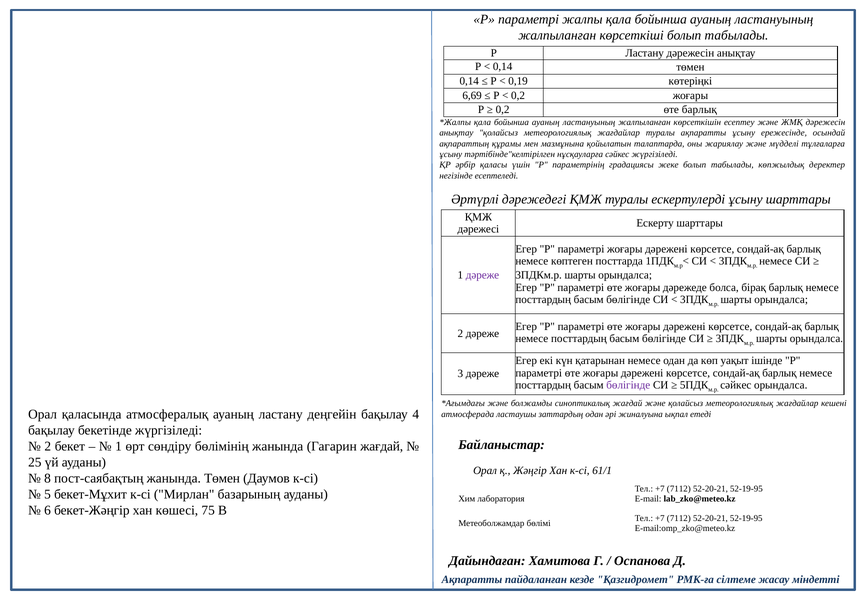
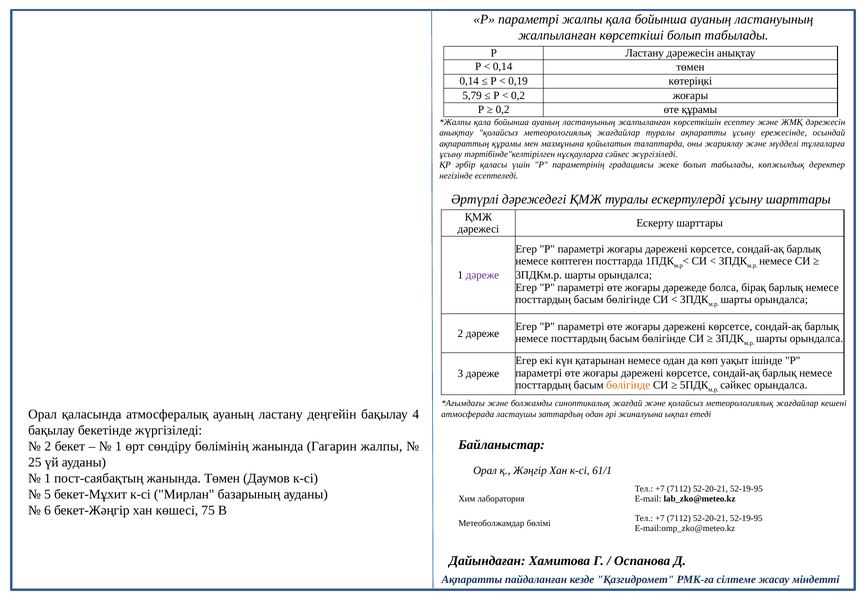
6,69: 6,69 -> 5,79
өте барлық: барлық -> құрамы
бөлігінде at (628, 385) colour: purple -> orange
Гагарин жағдай: жағдай -> жалпы
8 at (47, 478): 8 -> 1
